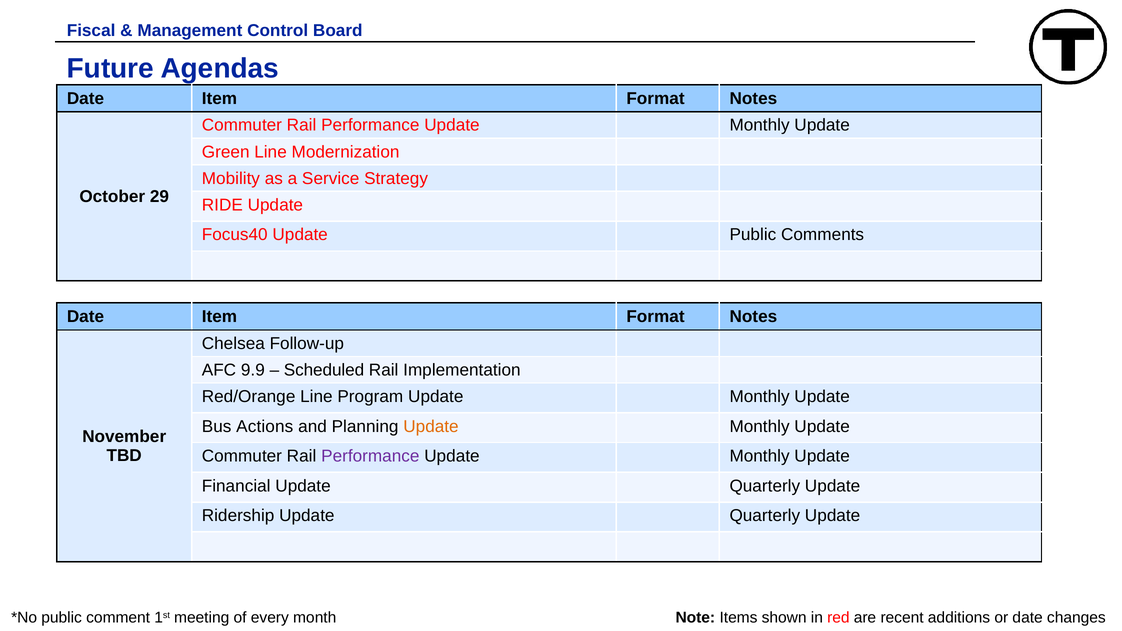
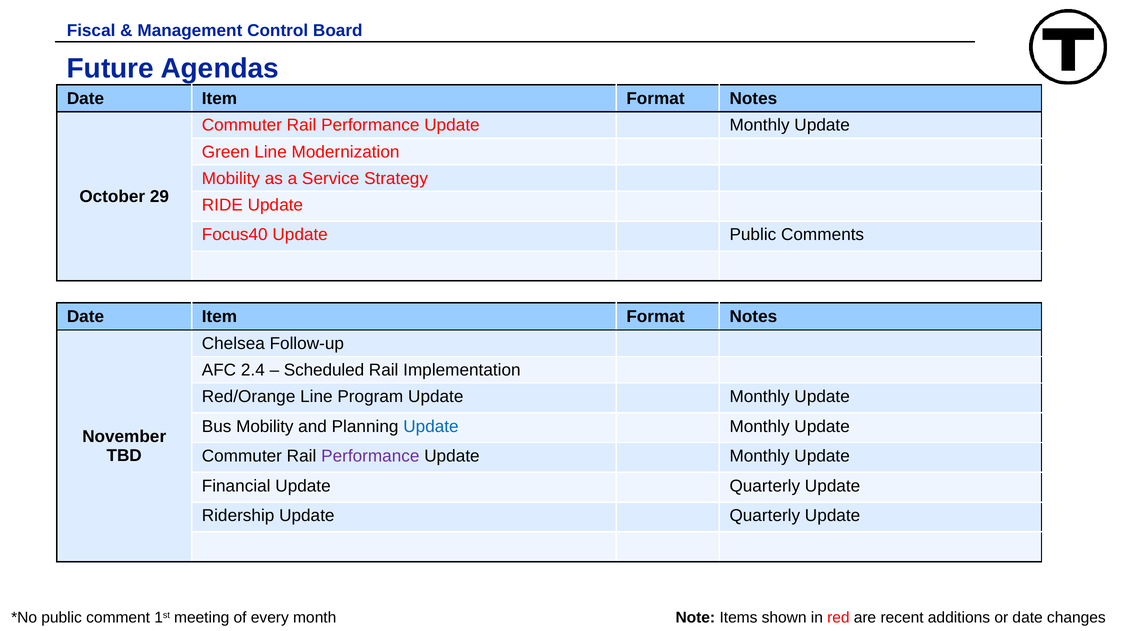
9.9: 9.9 -> 2.4
Bus Actions: Actions -> Mobility
Update at (431, 426) colour: orange -> blue
